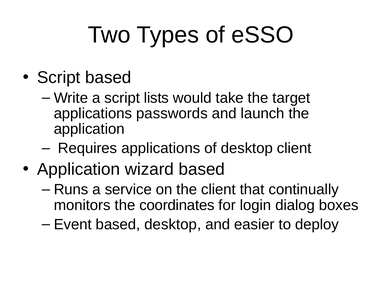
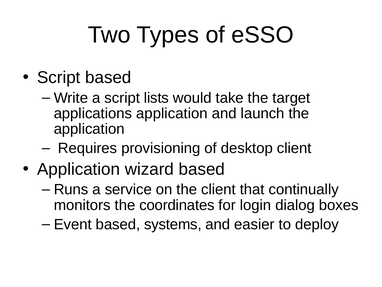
applications passwords: passwords -> application
Requires applications: applications -> provisioning
based desktop: desktop -> systems
